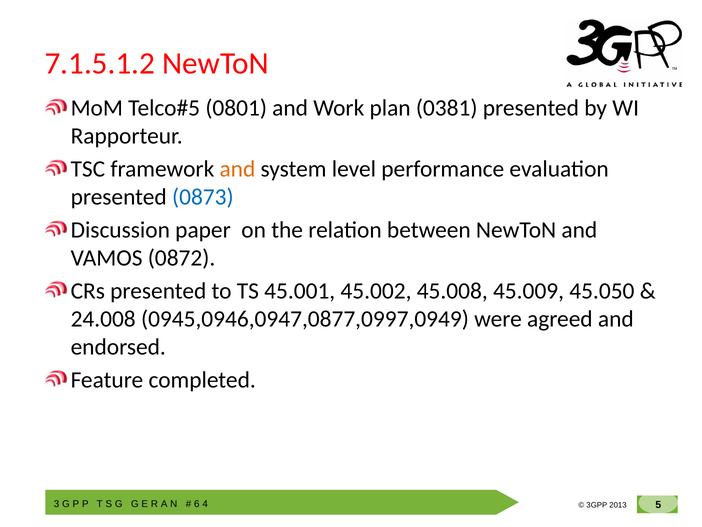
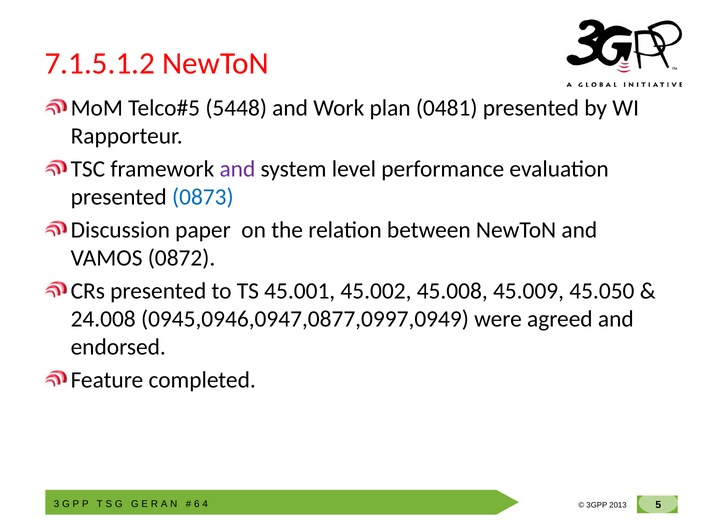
0801: 0801 -> 5448
0381: 0381 -> 0481
and at (237, 169) colour: orange -> purple
